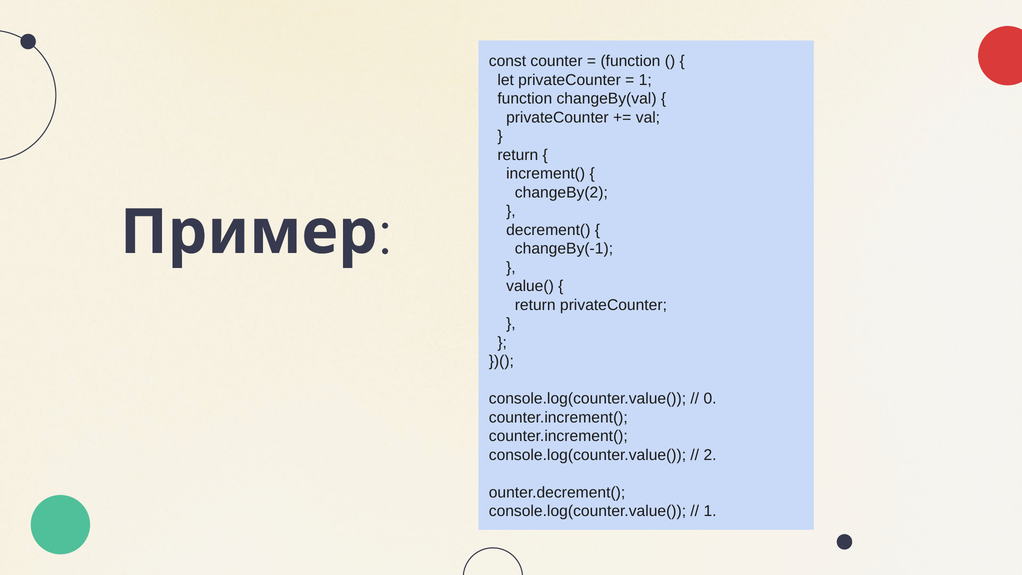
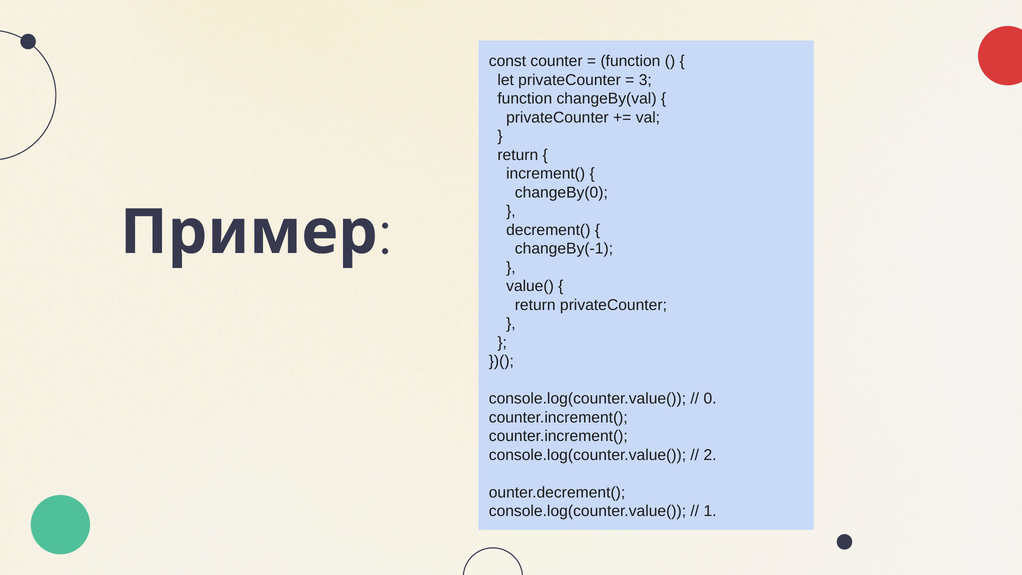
1 at (645, 80): 1 -> 3
changeBy(2: changeBy(2 -> changeBy(0
